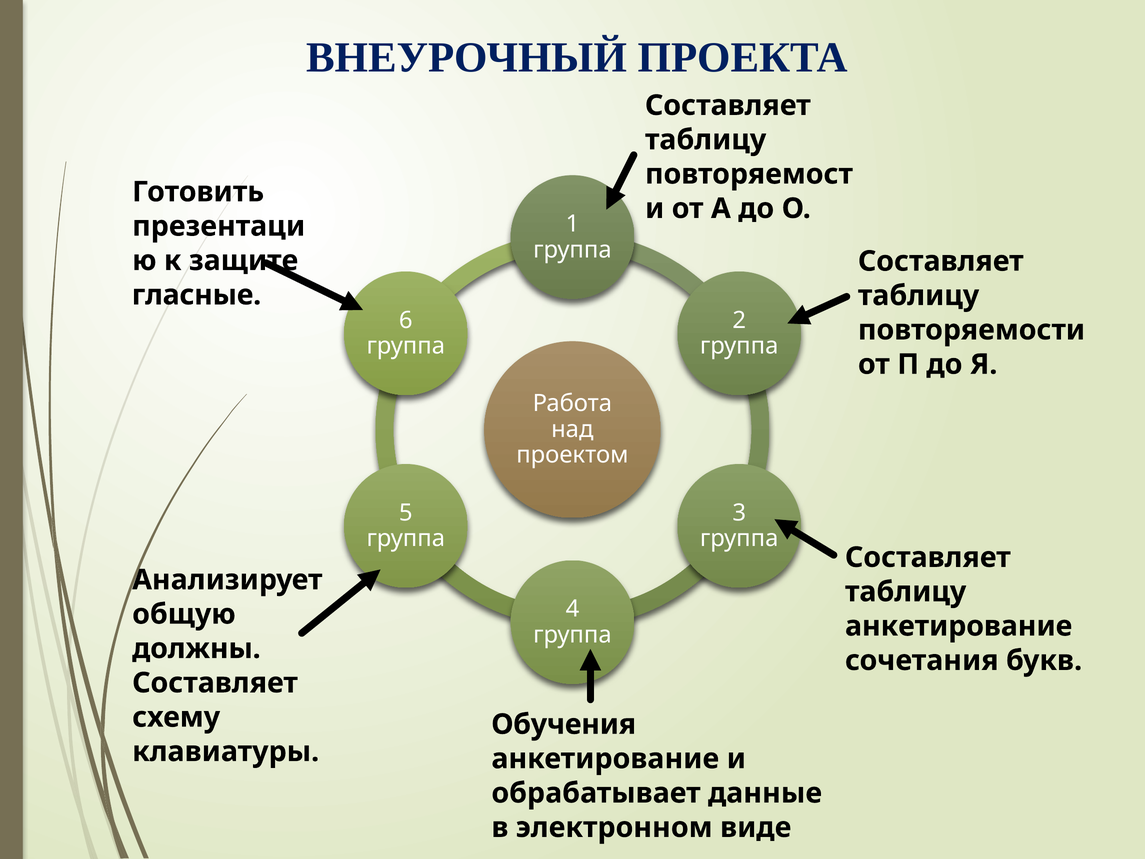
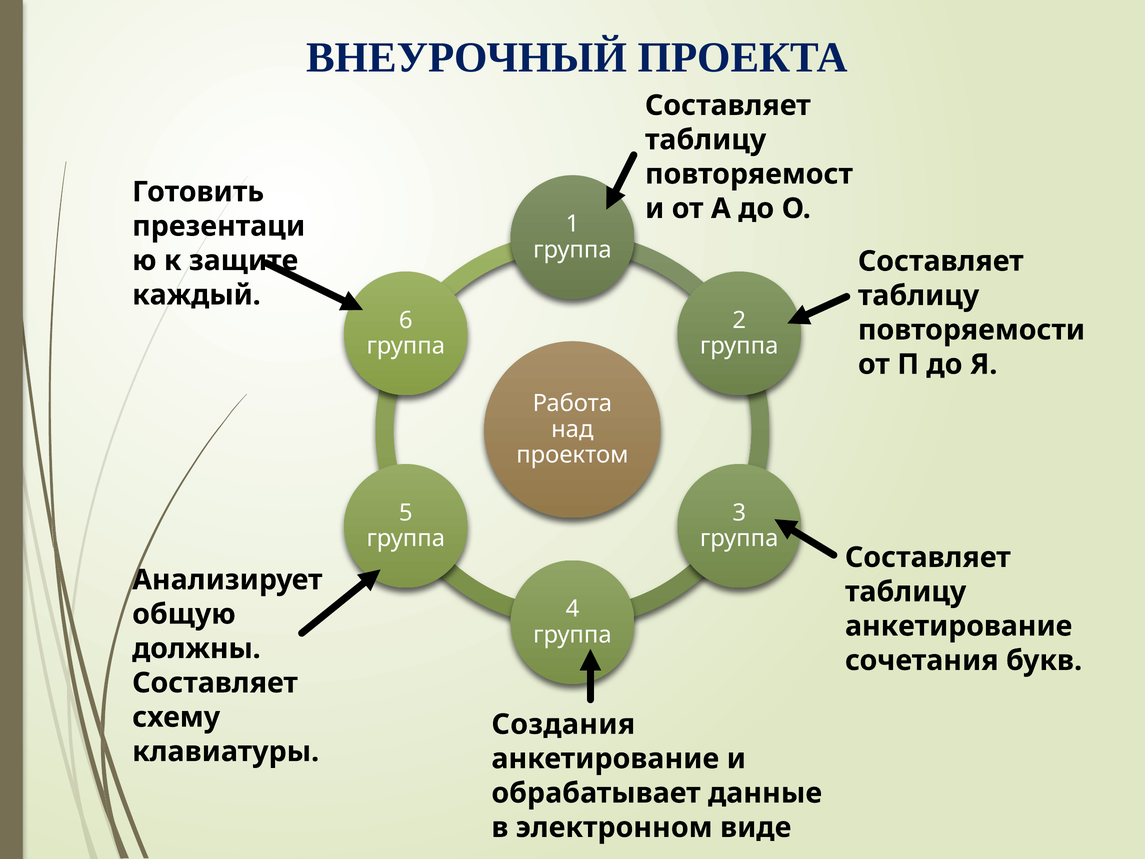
гласные: гласные -> каждый
Обучения: Обучения -> Создания
